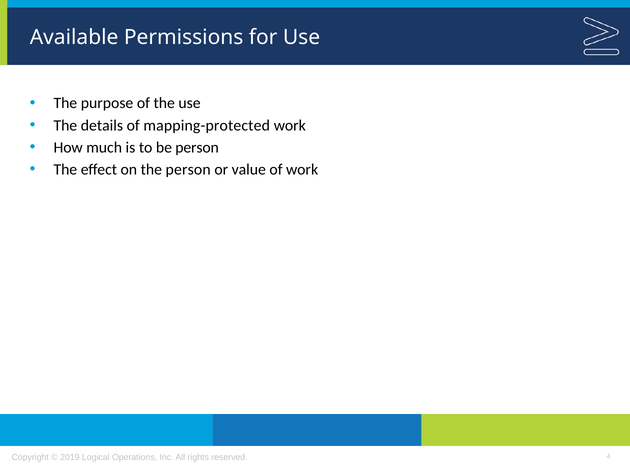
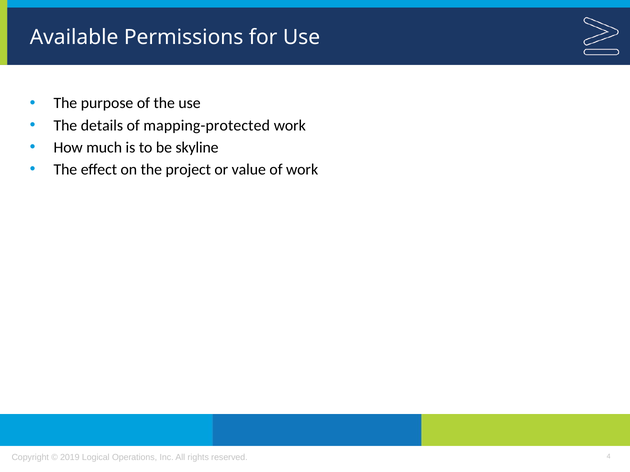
be person: person -> skyline
the person: person -> project
